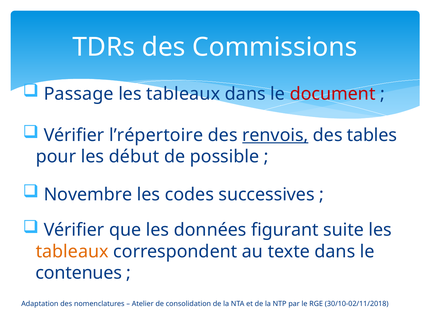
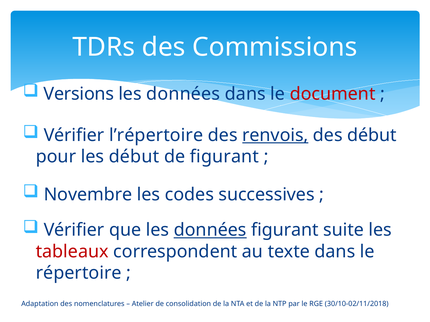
Passage: Passage -> Versions
tableaux at (183, 94): tableaux -> données
des tables: tables -> début
de possible: possible -> figurant
données at (210, 230) underline: none -> present
tableaux at (72, 252) colour: orange -> red
contenues: contenues -> répertoire
